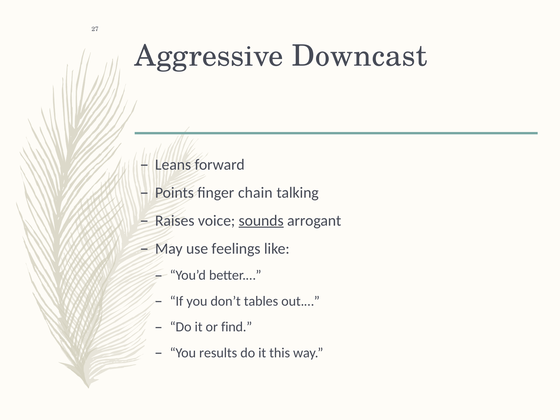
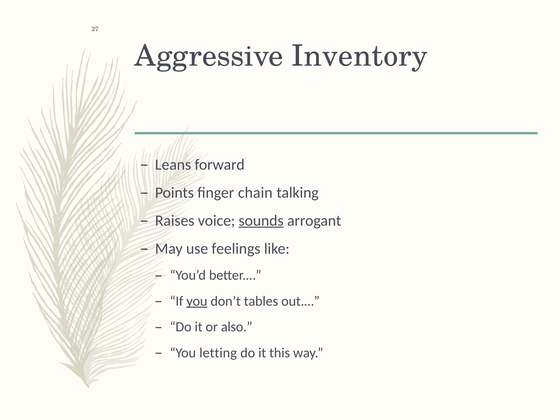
Downcast: Downcast -> Inventory
you at (197, 301) underline: none -> present
find: find -> also
results: results -> letting
